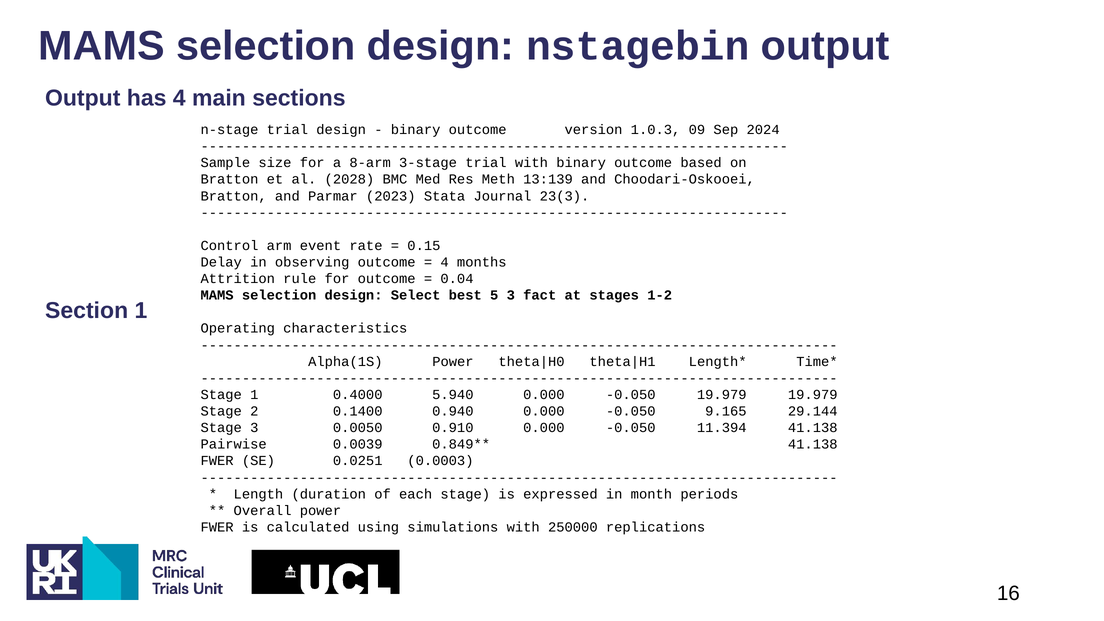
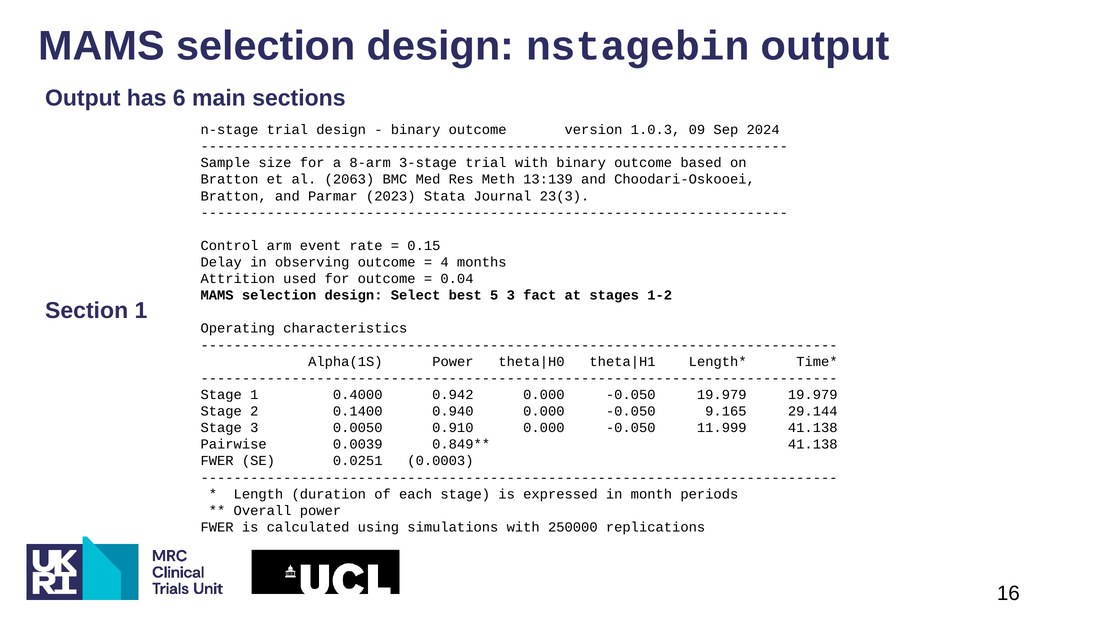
has 4: 4 -> 6
2028: 2028 -> 2063
rule: rule -> used
5.940: 5.940 -> 0.942
11.394: 11.394 -> 11.999
